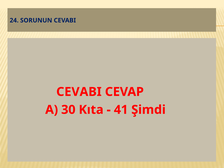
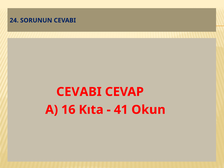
30: 30 -> 16
Şimdi: Şimdi -> Okun
